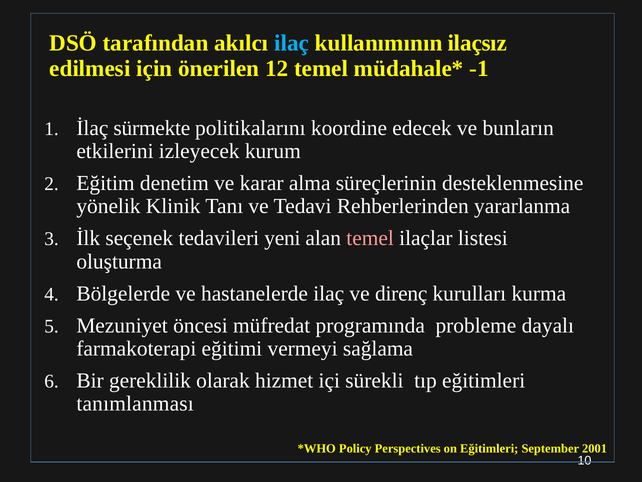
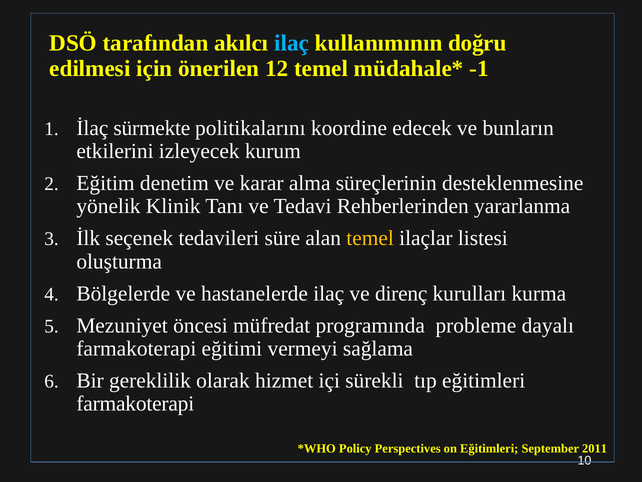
ilaçsız: ilaçsız -> doğru
yeni: yeni -> süre
temel at (370, 238) colour: pink -> yellow
tanımlanması at (135, 403): tanımlanması -> farmakoterapi
2001: 2001 -> 2011
